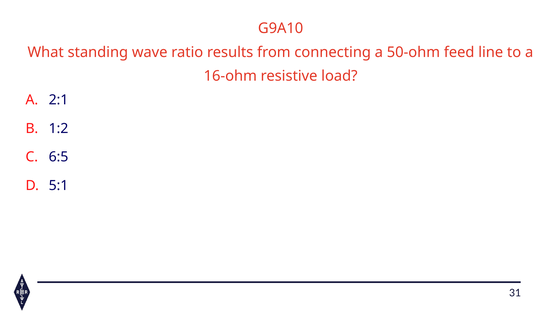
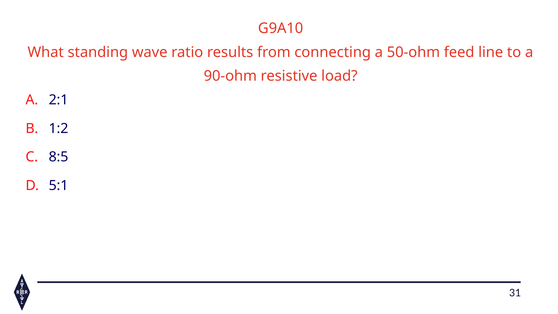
16-ohm: 16-ohm -> 90-ohm
6:5: 6:5 -> 8:5
